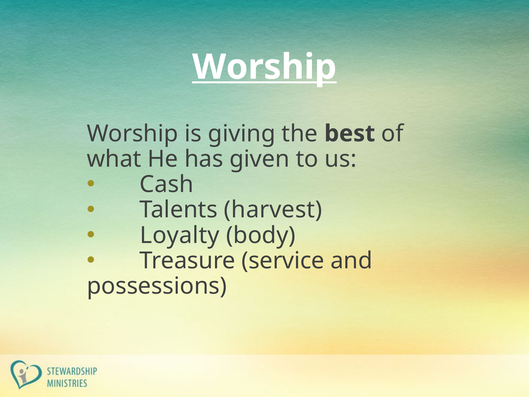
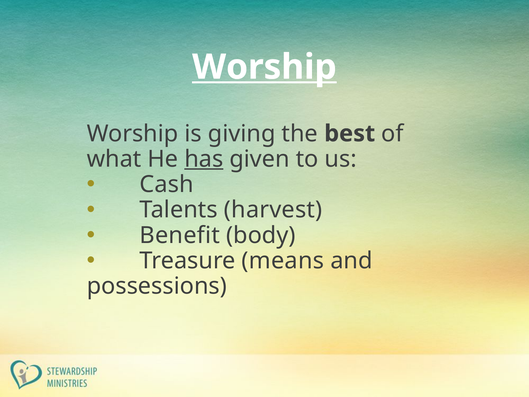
has underline: none -> present
Loyalty: Loyalty -> Benefit
service: service -> means
